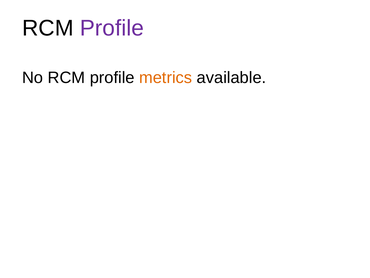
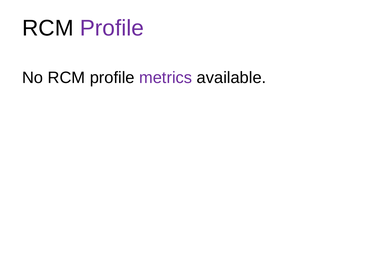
metrics colour: orange -> purple
